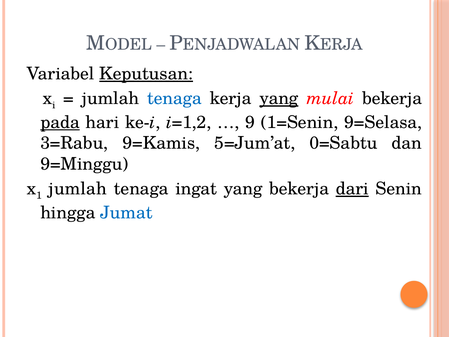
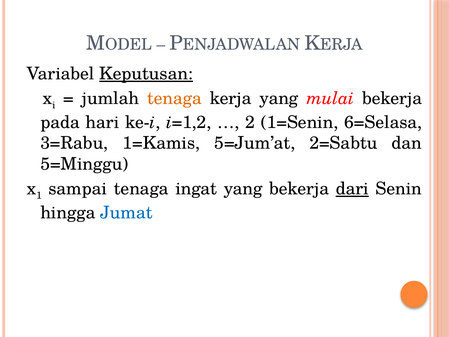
tenaga at (174, 98) colour: blue -> orange
yang at (279, 98) underline: present -> none
pada underline: present -> none
9: 9 -> 2
9=Selasa: 9=Selasa -> 6=Selasa
9=Kamis: 9=Kamis -> 1=Kamis
0=Sabtu: 0=Sabtu -> 2=Sabtu
9=Minggu: 9=Minggu -> 5=Minggu
jumlah at (78, 189): jumlah -> sampai
